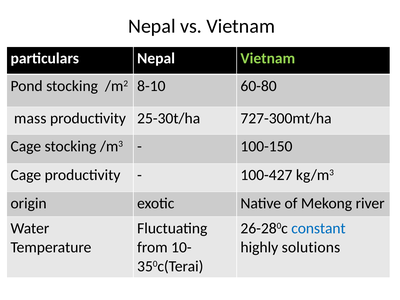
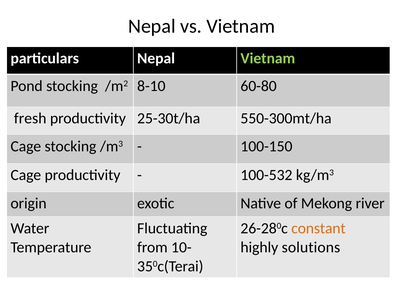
mass: mass -> fresh
727-300mt/ha: 727-300mt/ha -> 550-300mt/ha
100-427: 100-427 -> 100-532
constant colour: blue -> orange
